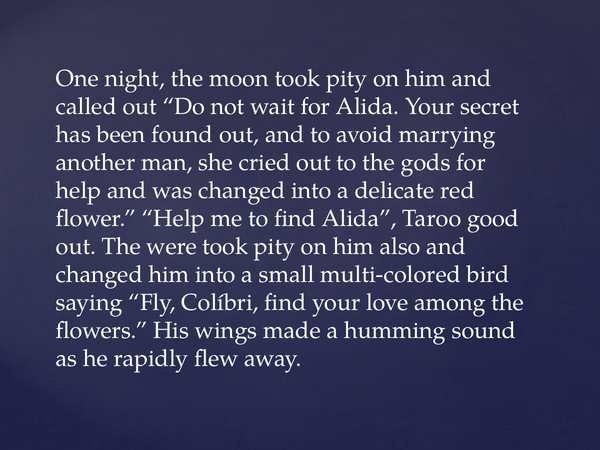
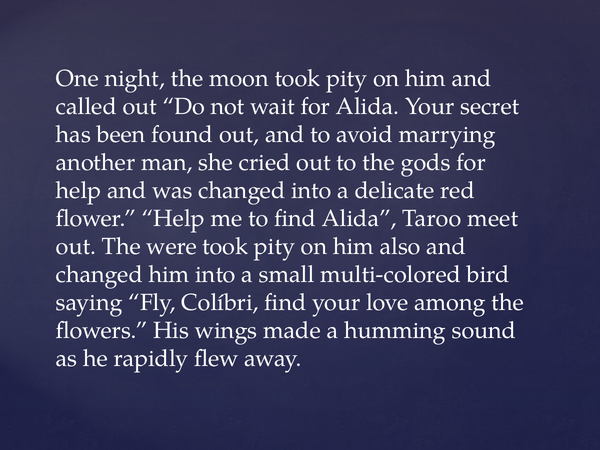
good: good -> meet
